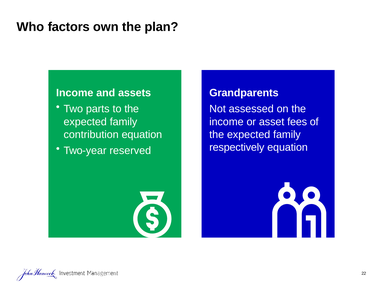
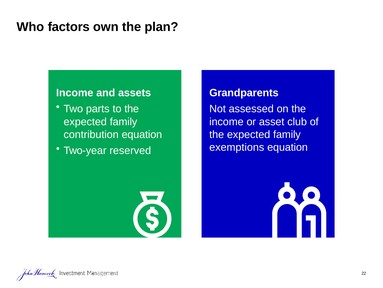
fees: fees -> club
respectively: respectively -> exemptions
